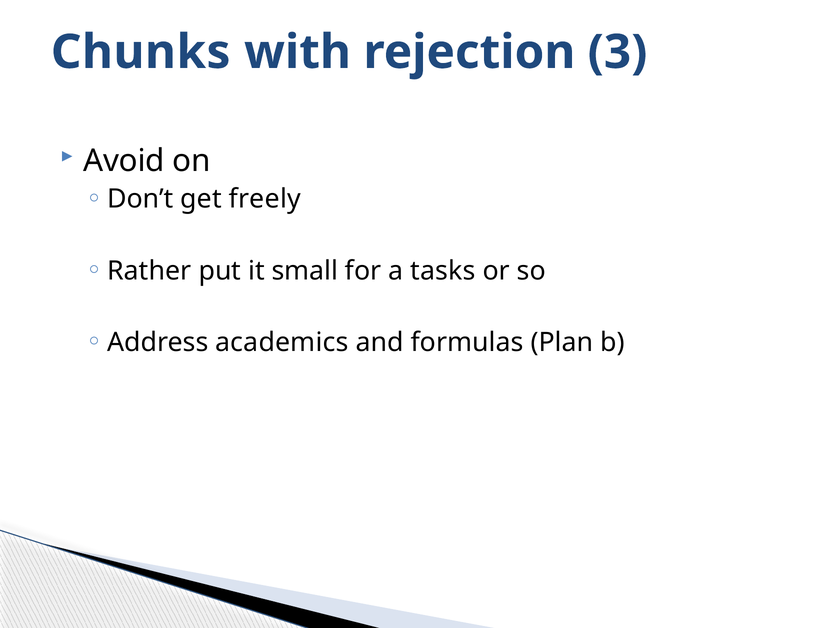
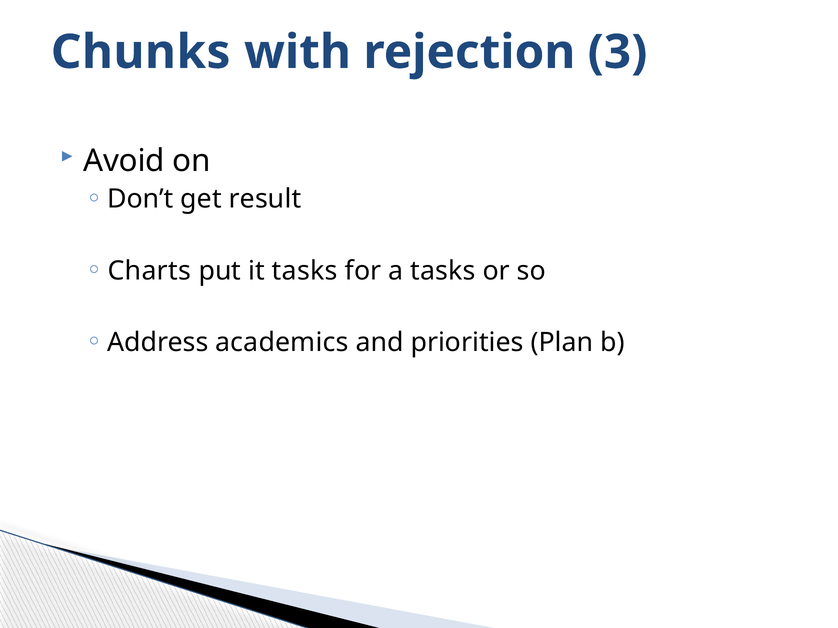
freely: freely -> result
Rather: Rather -> Charts
it small: small -> tasks
formulas: formulas -> priorities
